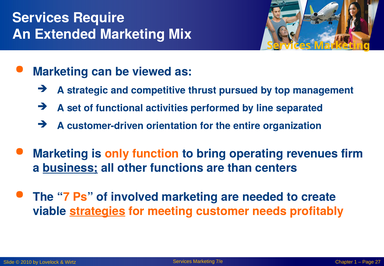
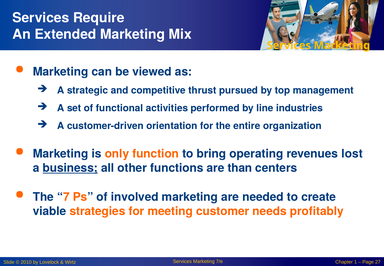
separated: separated -> industries
firm: firm -> lost
strategies underline: present -> none
